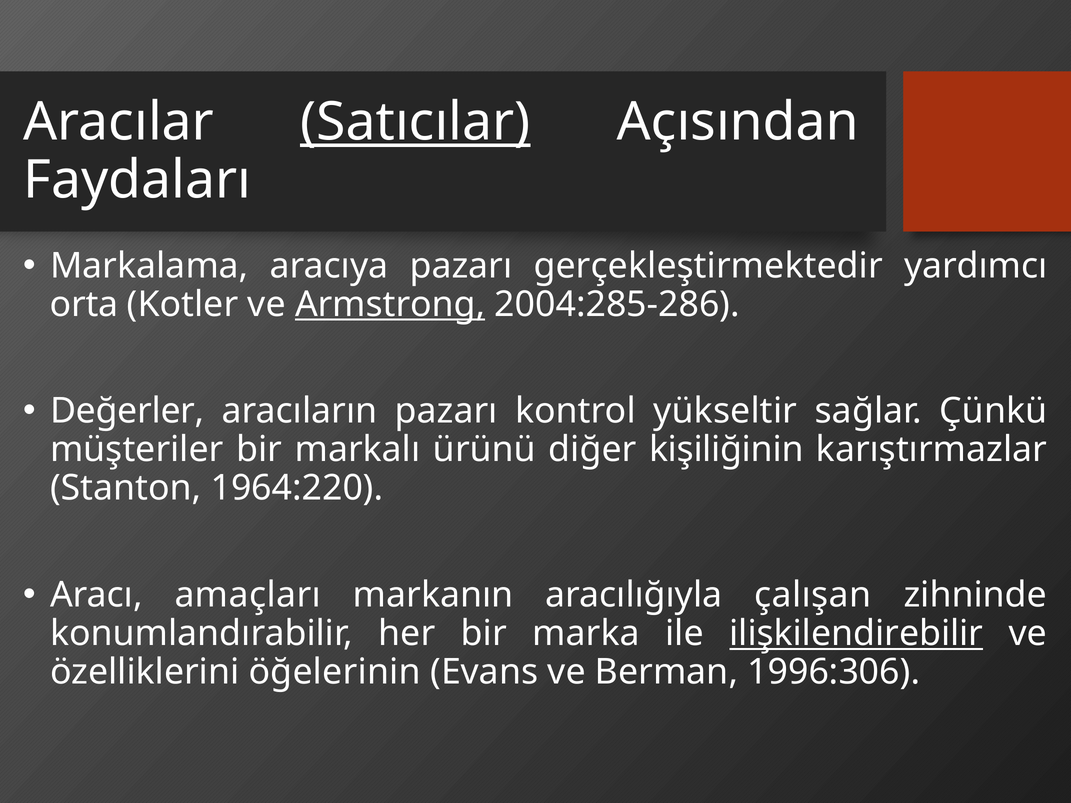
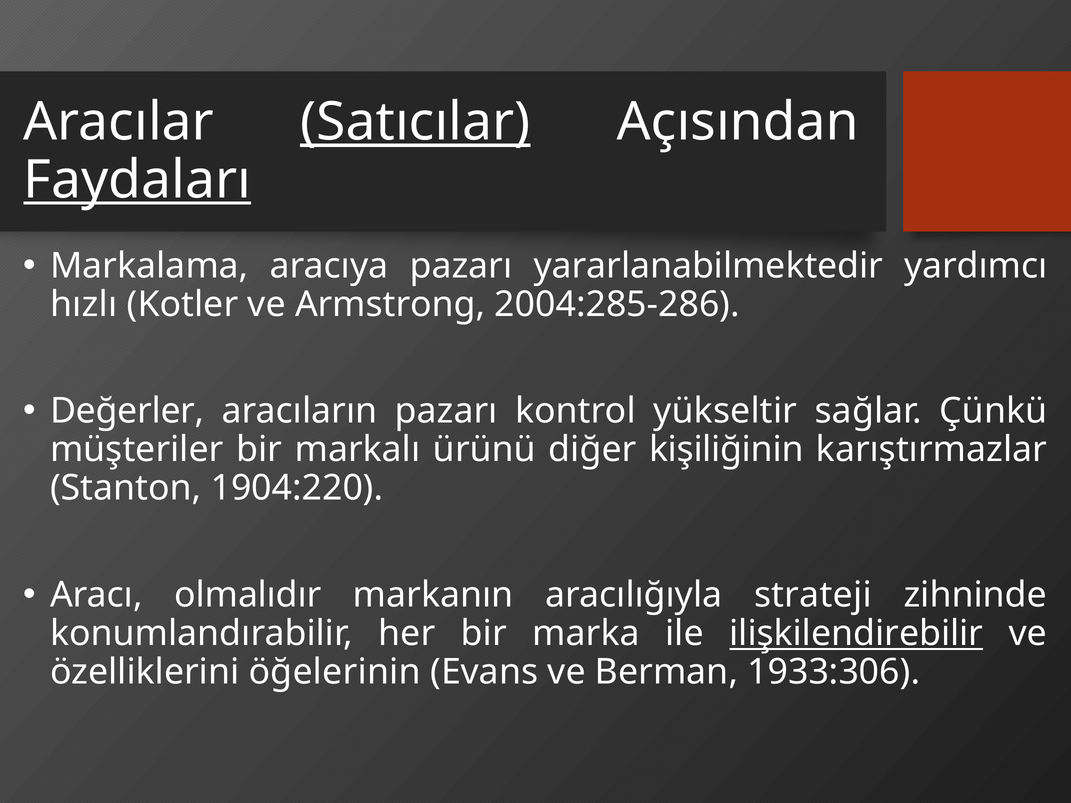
Faydaları underline: none -> present
gerçekleştirmektedir: gerçekleştirmektedir -> yararlanabilmektedir
orta: orta -> hızlı
Armstrong underline: present -> none
1964:220: 1964:220 -> 1904:220
amaçları: amaçları -> olmalıdır
çalışan: çalışan -> strateji
1996:306: 1996:306 -> 1933:306
